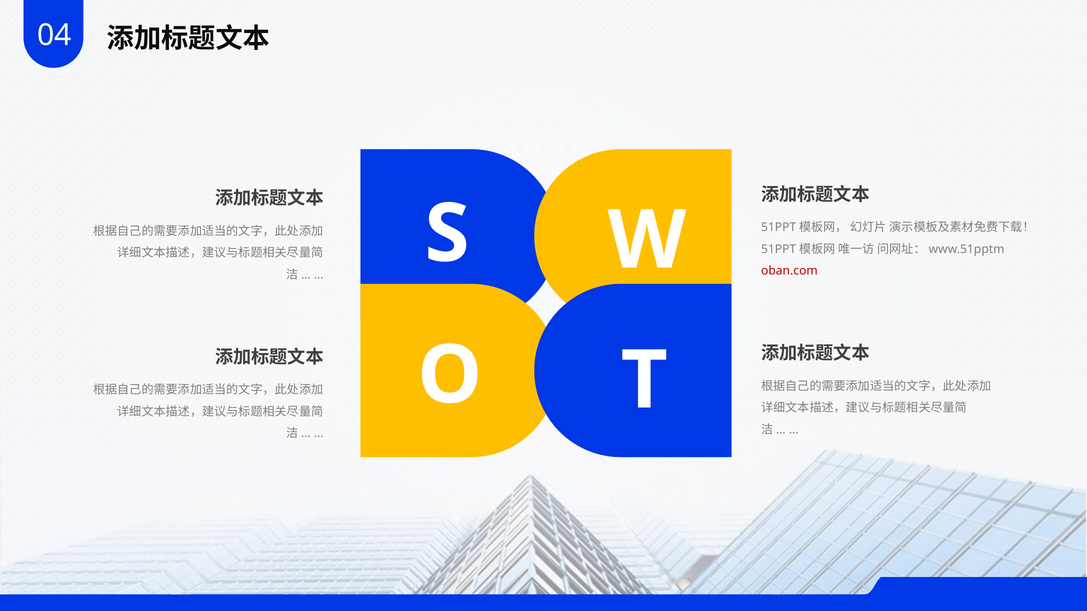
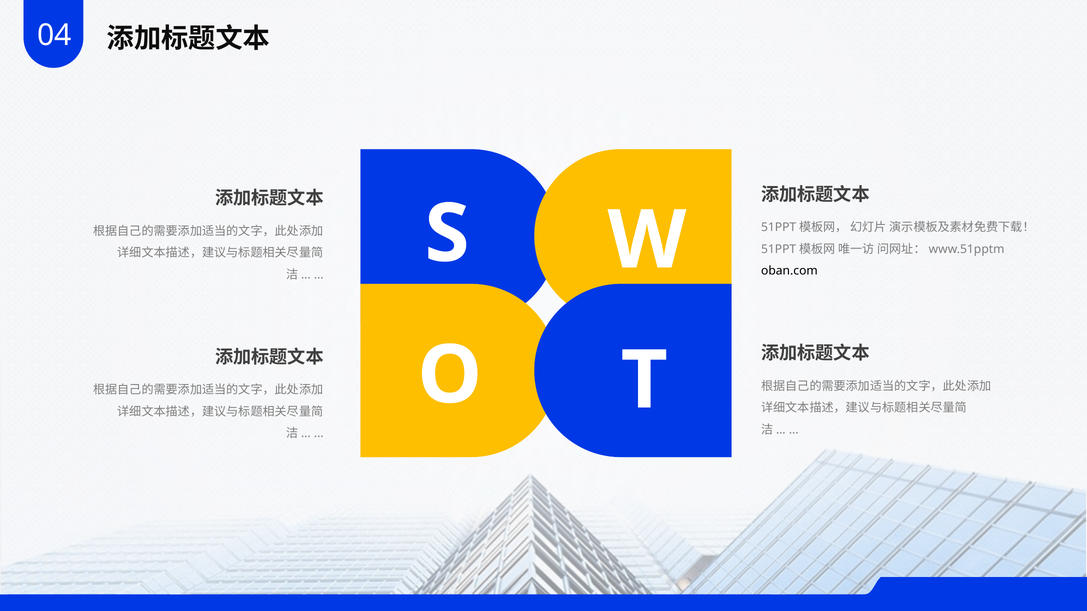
oban.com colour: red -> black
